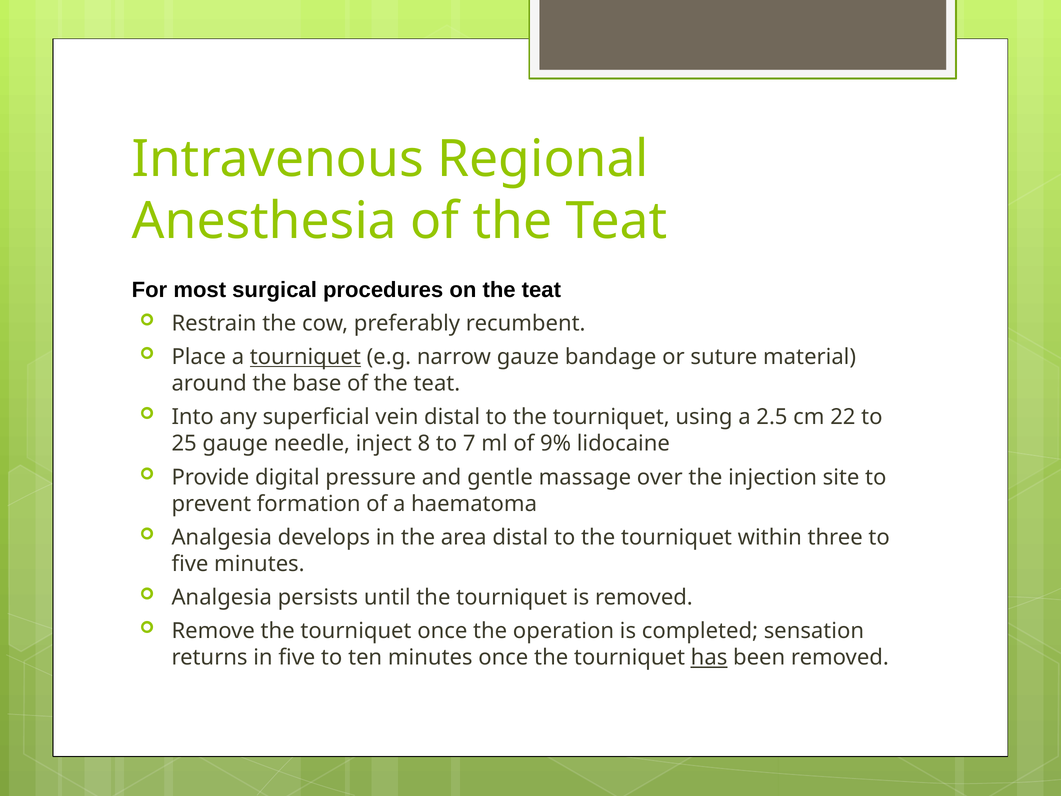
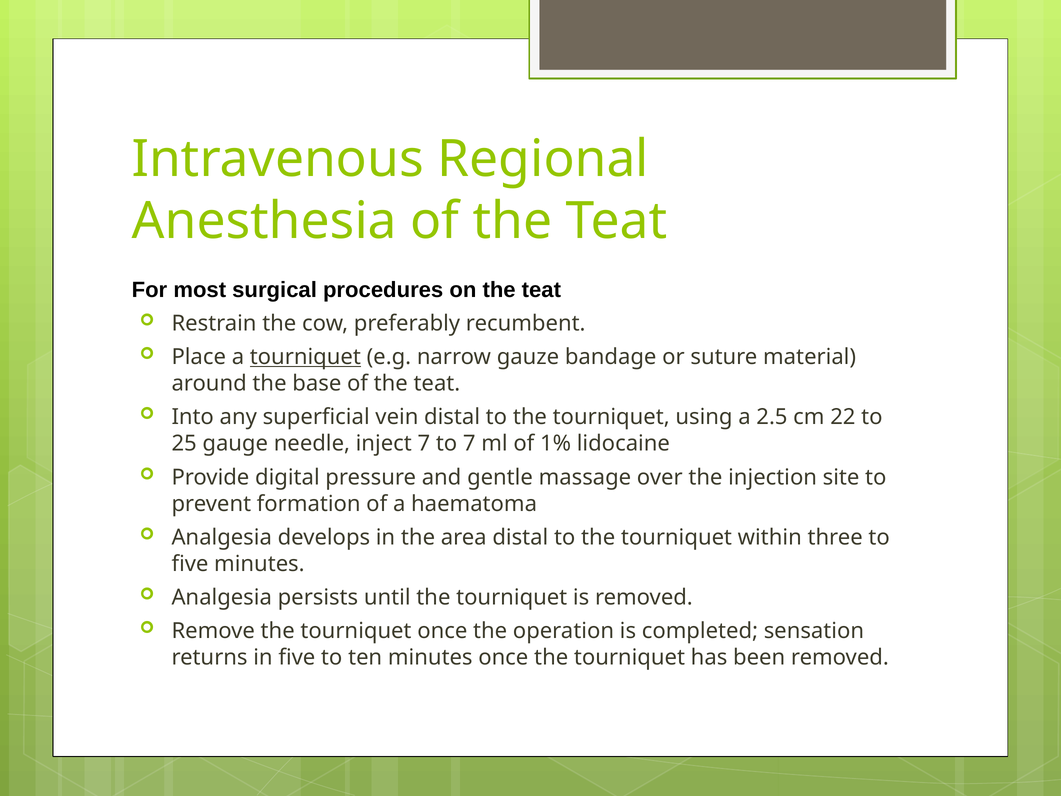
inject 8: 8 -> 7
9%: 9% -> 1%
has underline: present -> none
